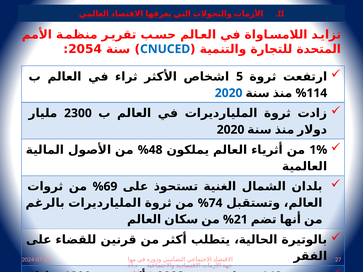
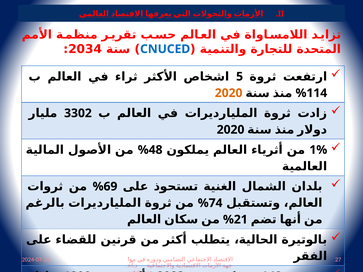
2054: 2054 -> 2034
2020 at (229, 93) colour: blue -> orange
2300: 2300 -> 3302
